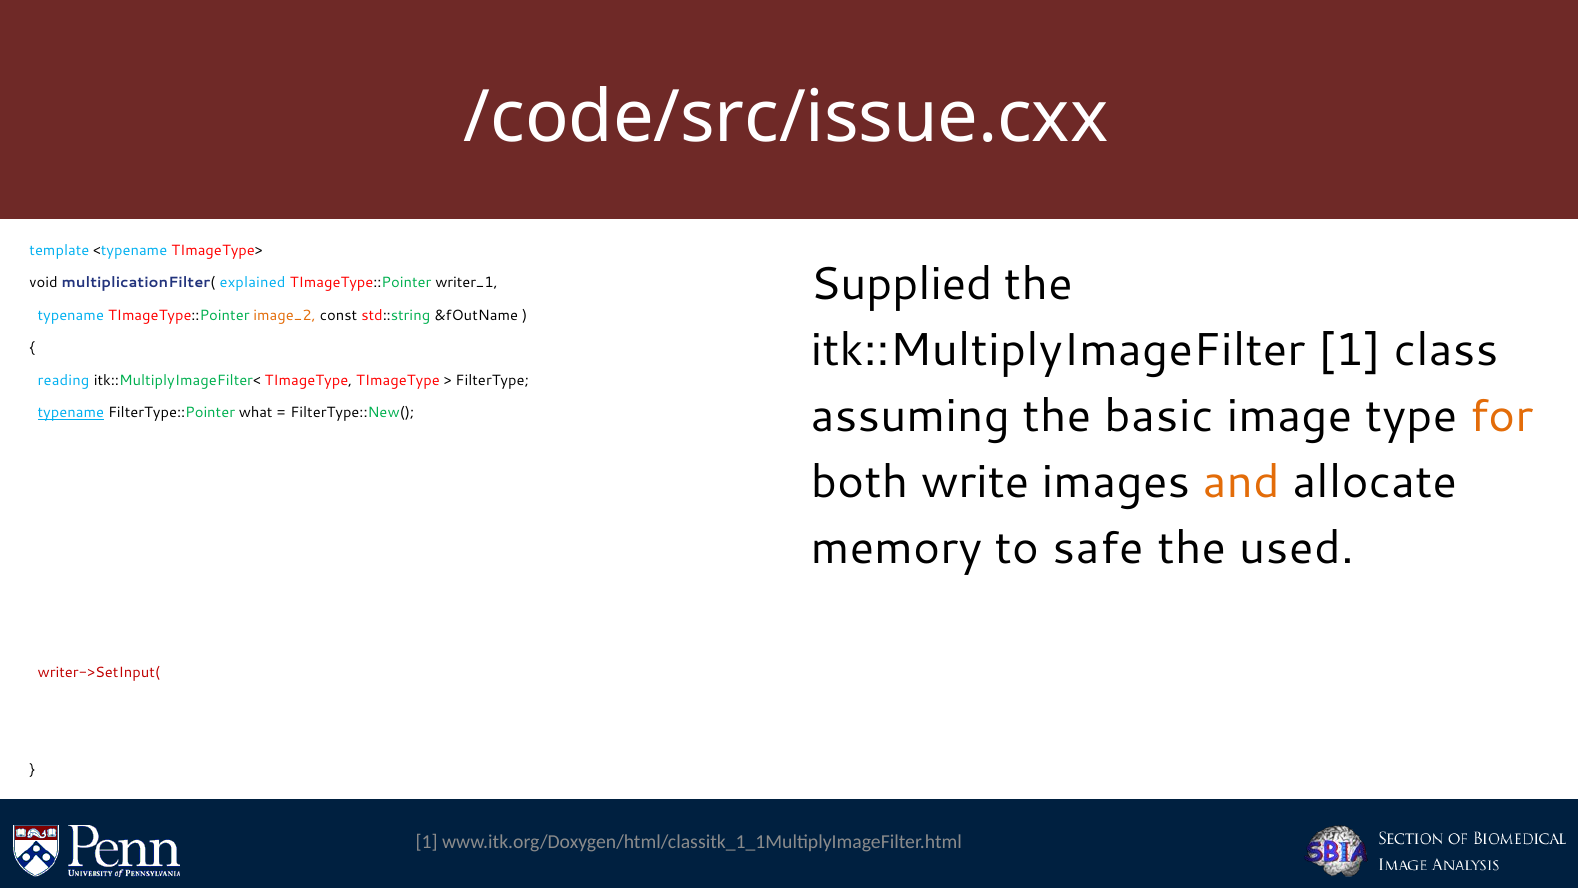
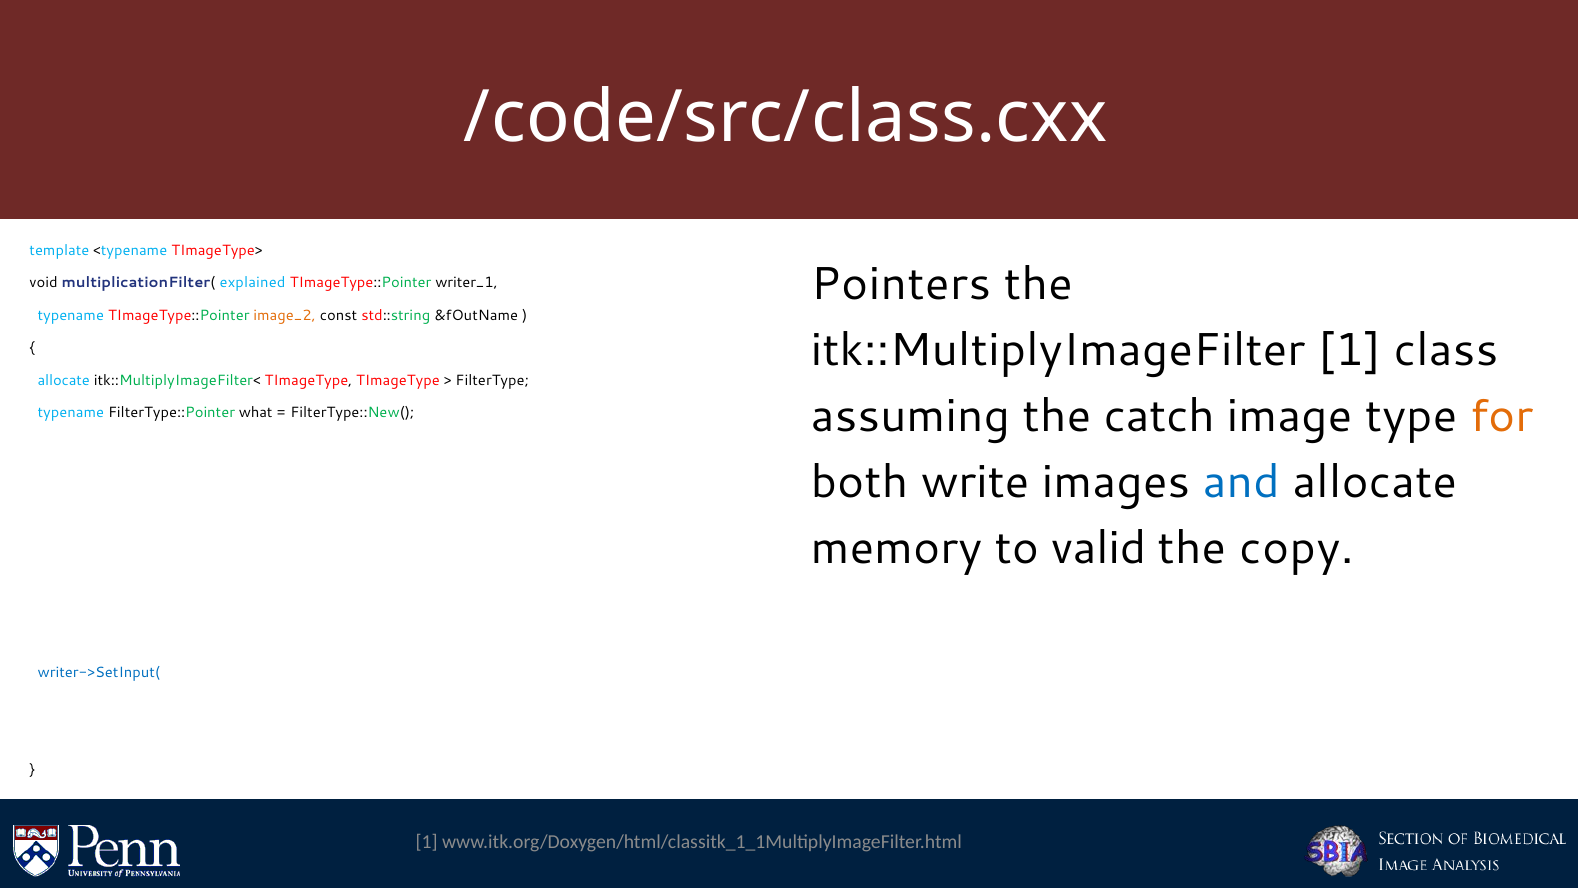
/code/src/issue.cxx: /code/src/issue.cxx -> /code/src/class.cxx
Supplied: Supplied -> Pointers
reading at (64, 380): reading -> allocate
basic: basic -> catch
typename at (71, 413) underline: present -> none
and colour: orange -> blue
safe: safe -> valid
used: used -> copy
writer->SetInput( colour: red -> blue
